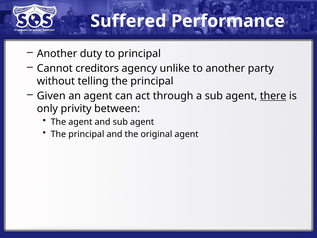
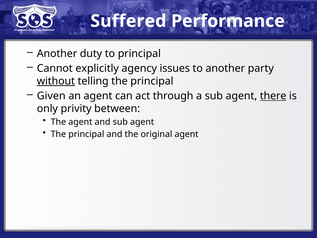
creditors: creditors -> explicitly
unlike: unlike -> issues
without underline: none -> present
